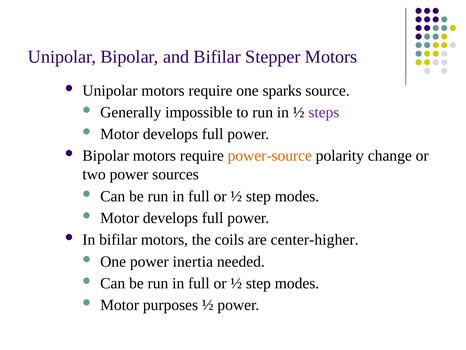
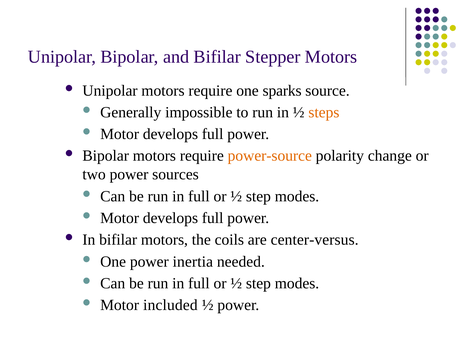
steps colour: purple -> orange
center-higher: center-higher -> center-versus
purposes: purposes -> included
